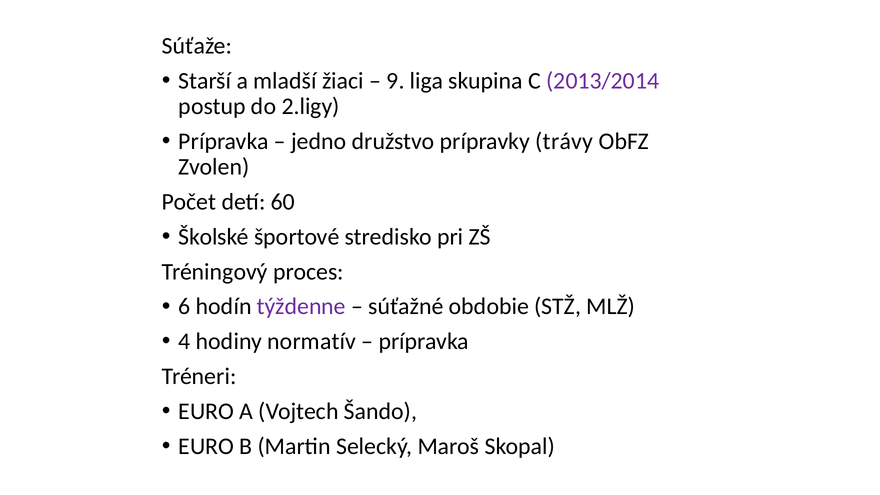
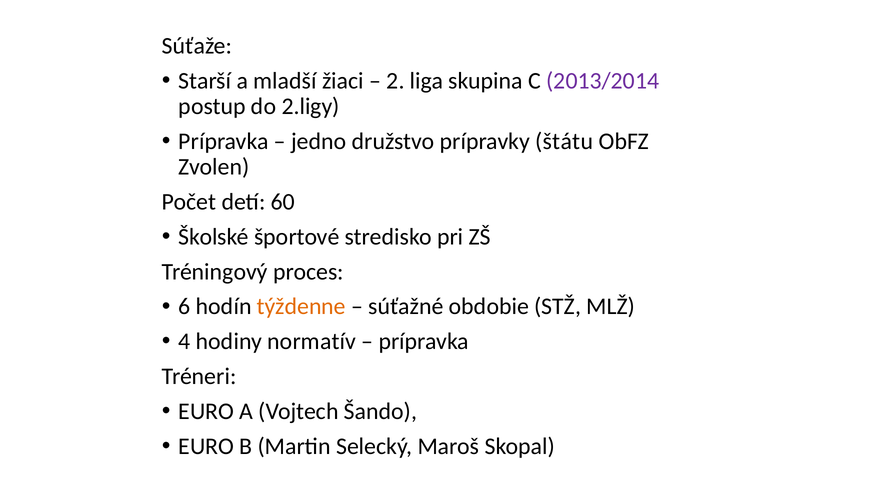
9: 9 -> 2
trávy: trávy -> štátu
týždenne colour: purple -> orange
